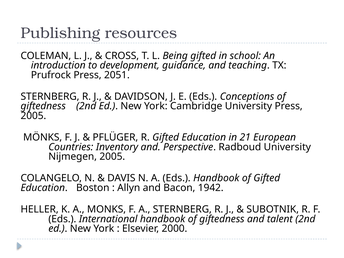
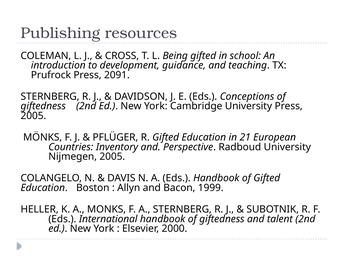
2051: 2051 -> 2091
1942: 1942 -> 1999
